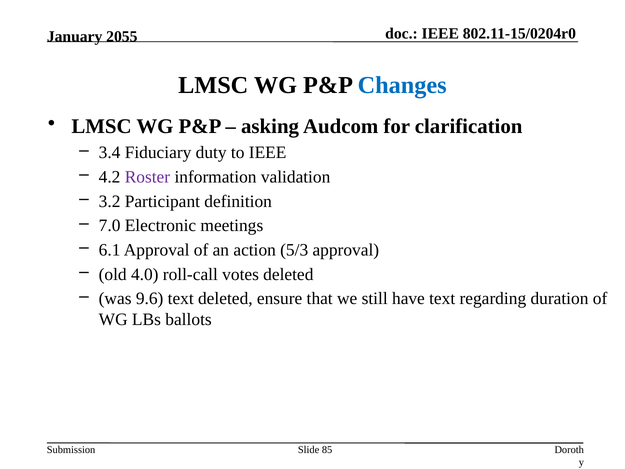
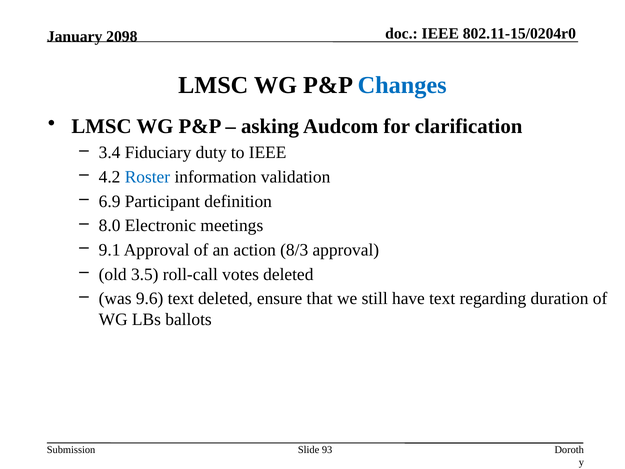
2055: 2055 -> 2098
Roster colour: purple -> blue
3.2: 3.2 -> 6.9
7.0: 7.0 -> 8.0
6.1: 6.1 -> 9.1
5/3: 5/3 -> 8/3
4.0: 4.0 -> 3.5
85: 85 -> 93
